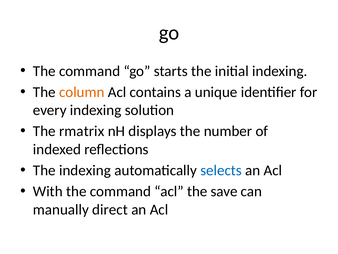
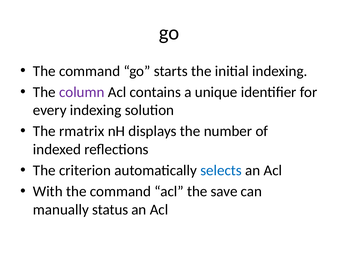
column colour: orange -> purple
The indexing: indexing -> criterion
direct: direct -> status
